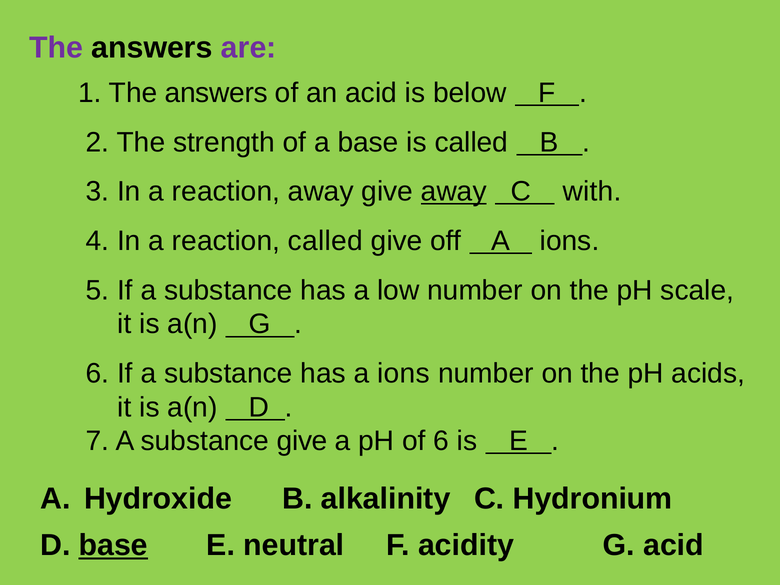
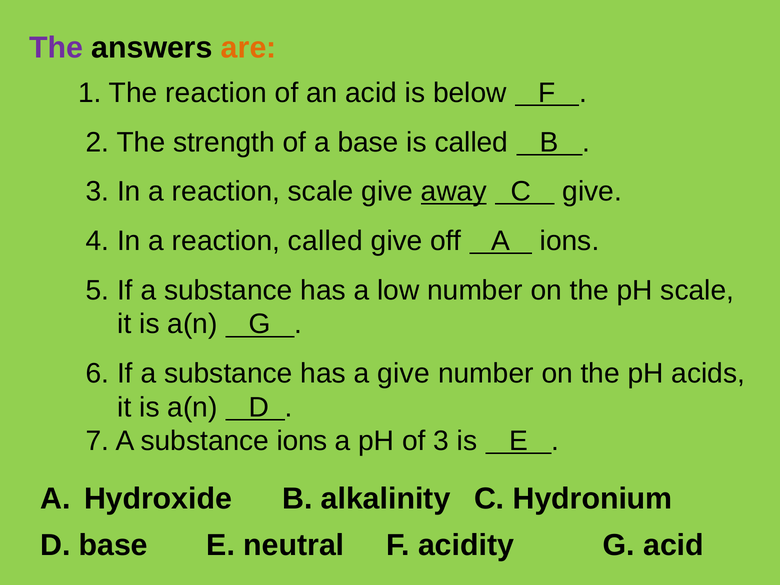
are colour: purple -> orange
1 The answers: answers -> reaction
reaction away: away -> scale
C with: with -> give
has a ions: ions -> give
substance give: give -> ions
of 6: 6 -> 3
base at (113, 545) underline: present -> none
